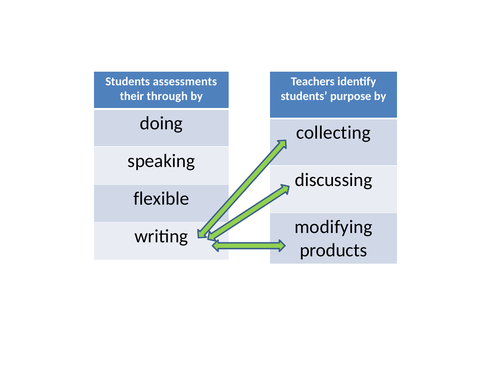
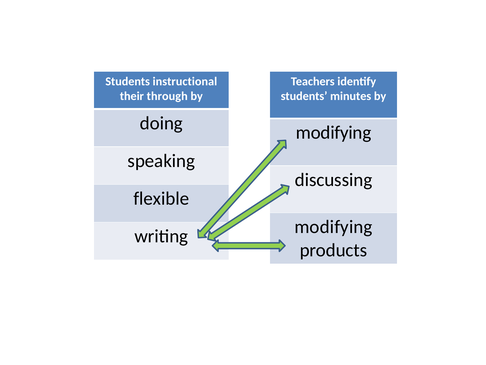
assessments: assessments -> instructional
purpose: purpose -> minutes
collecting at (333, 133): collecting -> modifying
